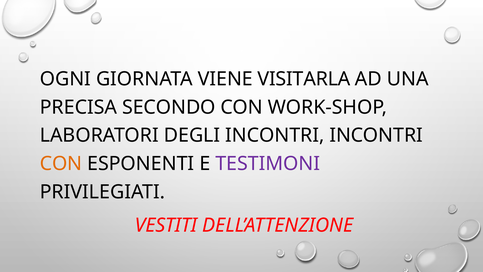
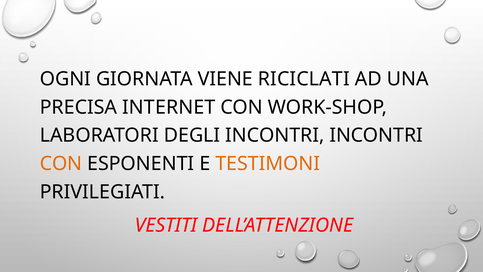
VISITARLA: VISITARLA -> RICICLATI
SECONDO: SECONDO -> INTERNET
TESTIMONI colour: purple -> orange
